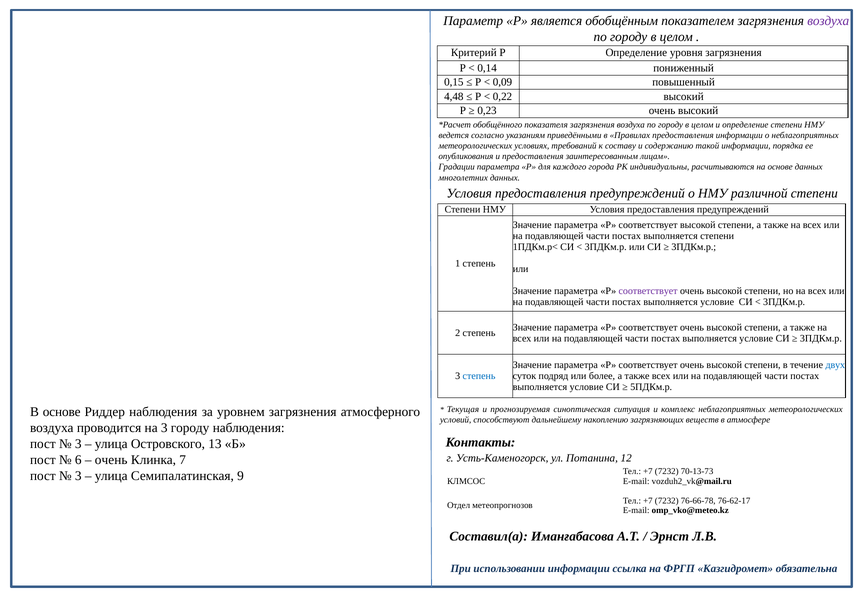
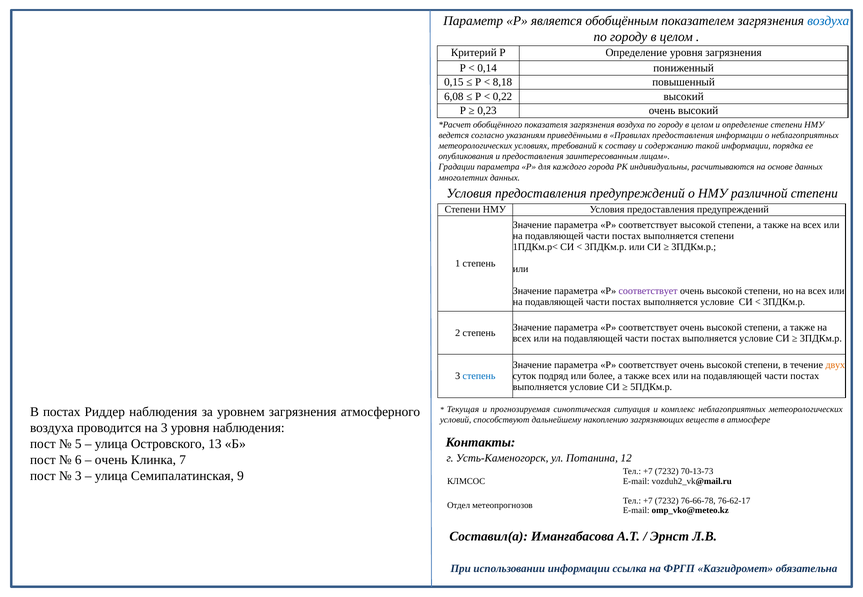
воздуха at (828, 21) colour: purple -> blue
0,09: 0,09 -> 8,18
4,48: 4,48 -> 6,08
двух colour: blue -> orange
В основе: основе -> постах
3 городу: городу -> уровня
3 at (78, 444): 3 -> 5
